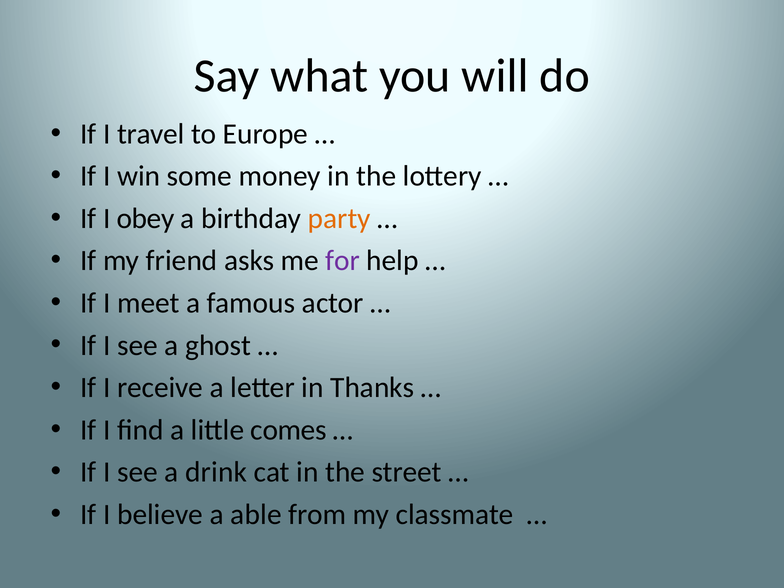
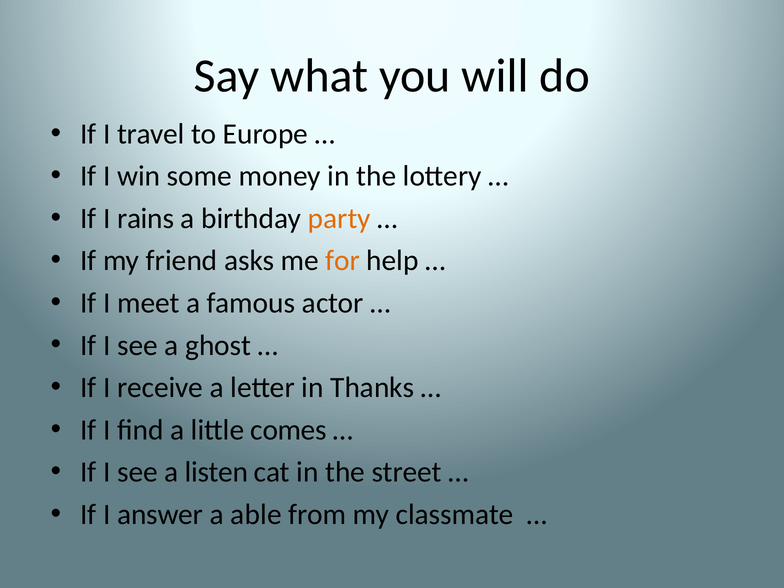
obey: obey -> rains
for colour: purple -> orange
drink: drink -> listen
believe: believe -> answer
